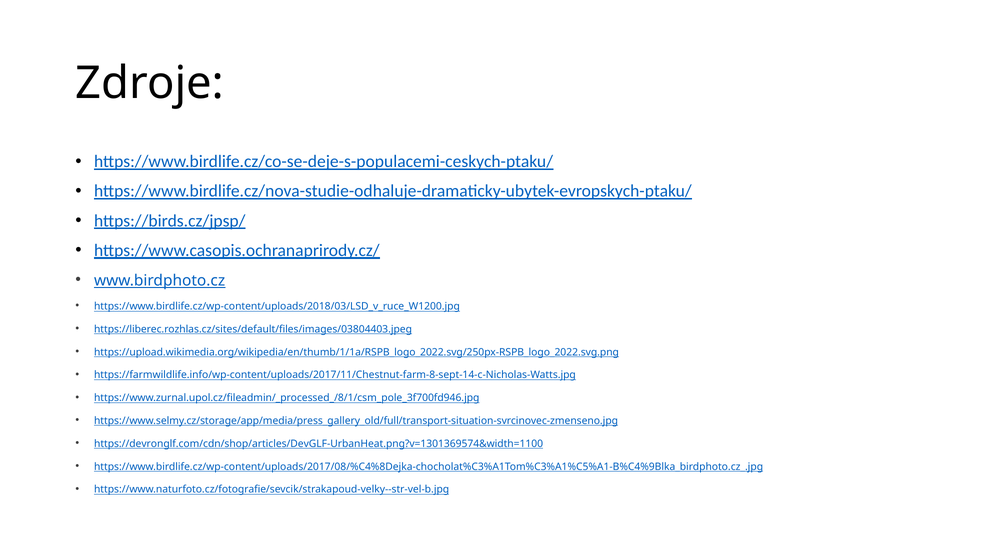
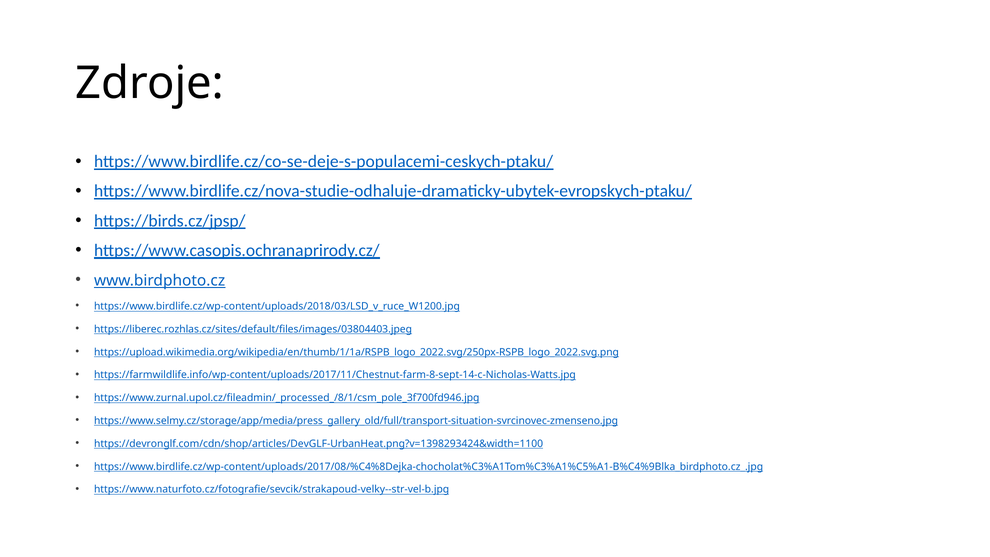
https://devronglf.com/cdn/shop/articles/DevGLF-UrbanHeat.png?v=1301369574&width=1100: https://devronglf.com/cdn/shop/articles/DevGLF-UrbanHeat.png?v=1301369574&width=1100 -> https://devronglf.com/cdn/shop/articles/DevGLF-UrbanHeat.png?v=1398293424&width=1100
